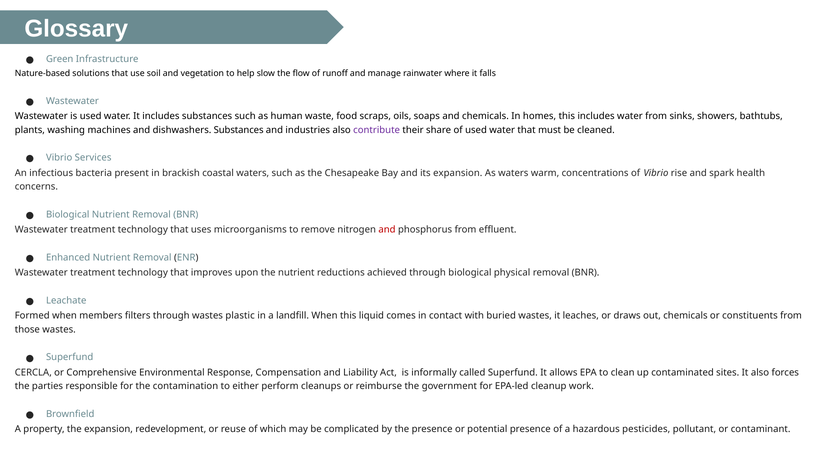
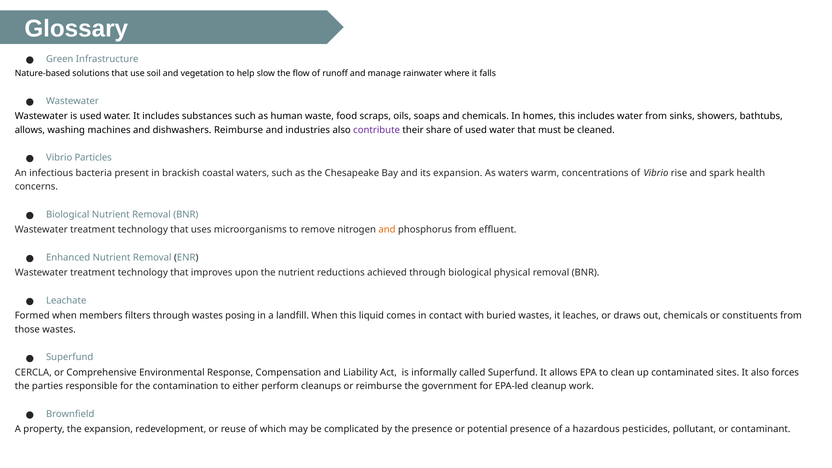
plants at (30, 130): plants -> allows
dishwashers Substances: Substances -> Reimburse
Services: Services -> Particles
and at (387, 230) colour: red -> orange
plastic: plastic -> posing
